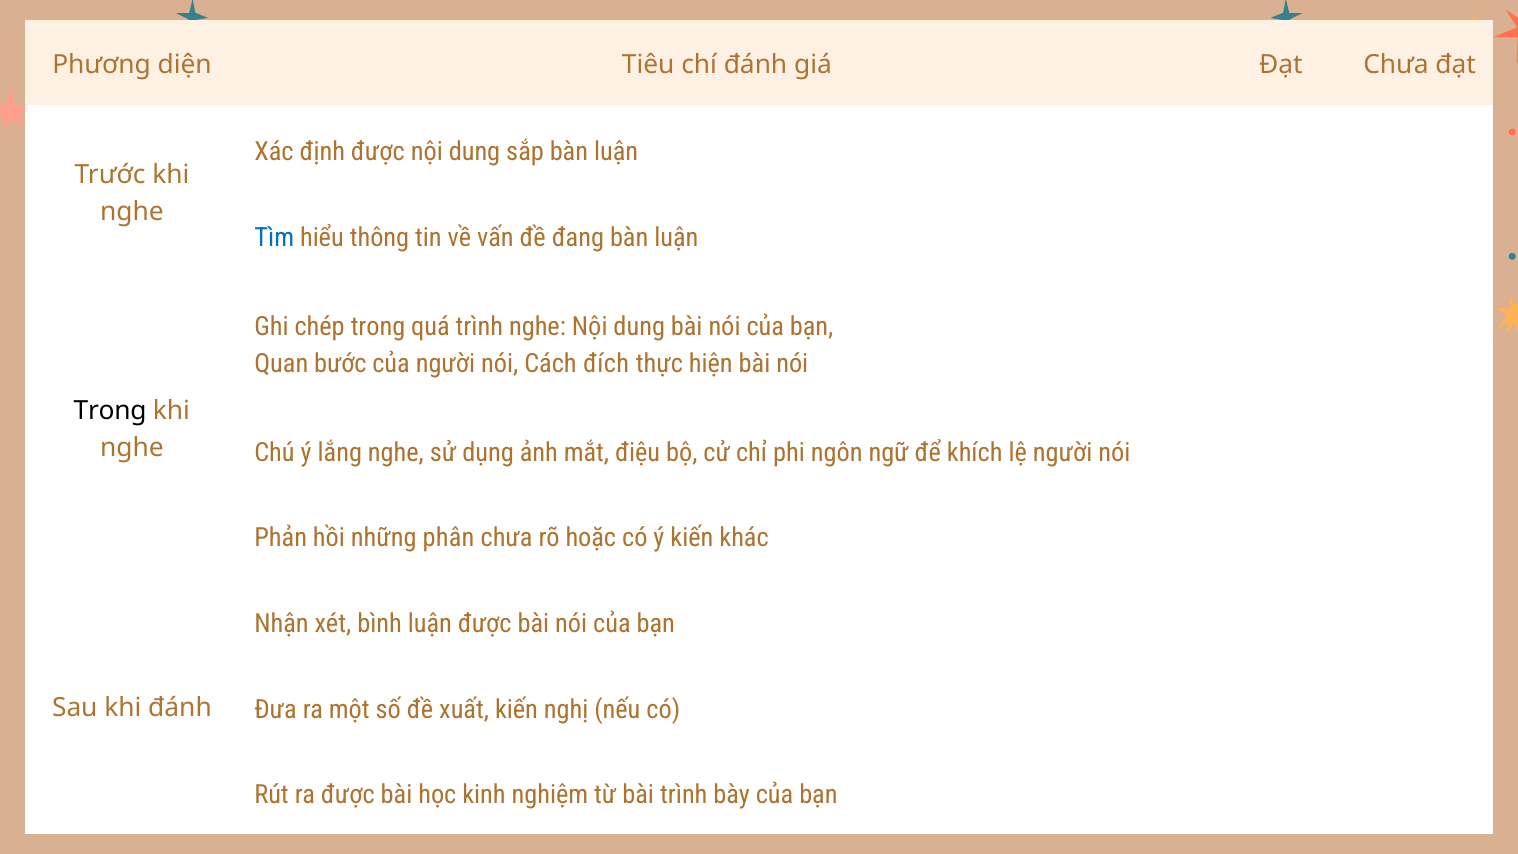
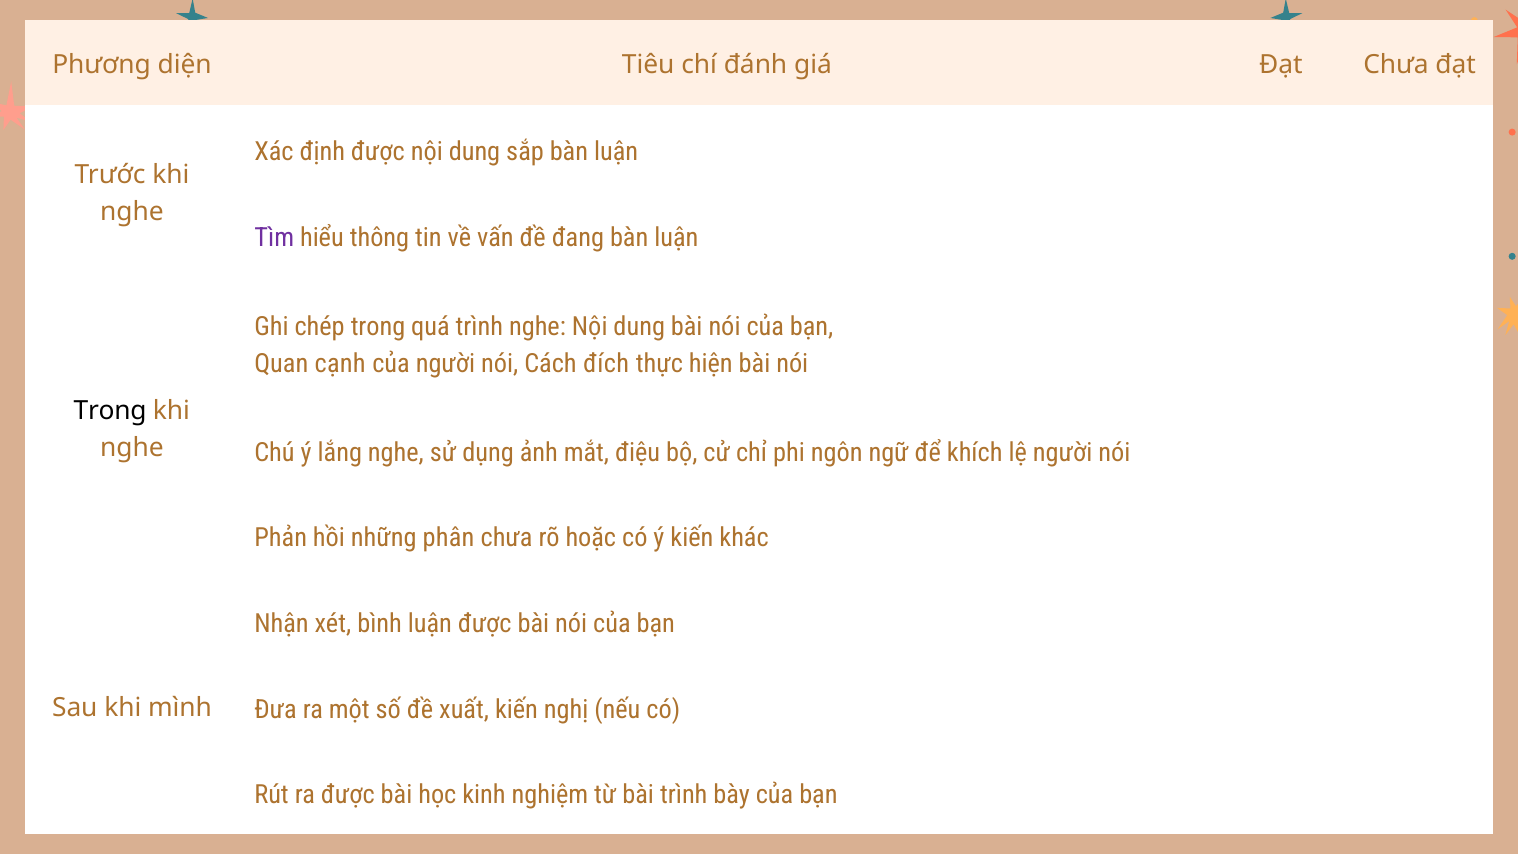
Tìm colour: blue -> purple
bước: bước -> cạnh
khi đánh: đánh -> mình
